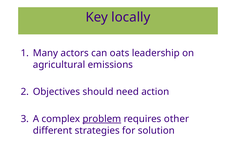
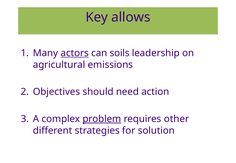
locally: locally -> allows
actors underline: none -> present
oats: oats -> soils
